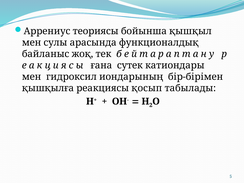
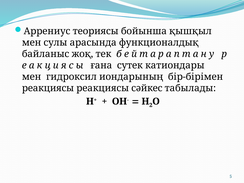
қышқылға at (48, 88): қышқылға -> реакциясы
қосып: қосып -> сәйкес
